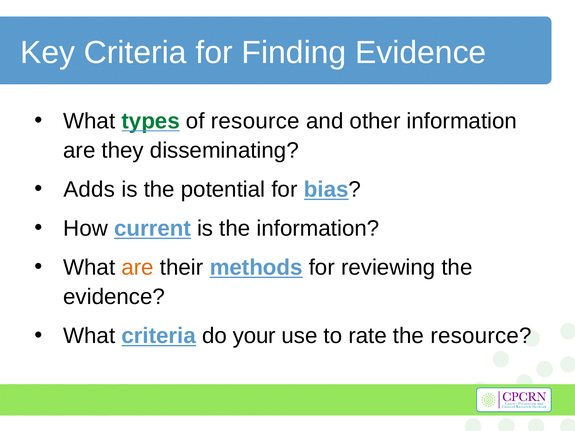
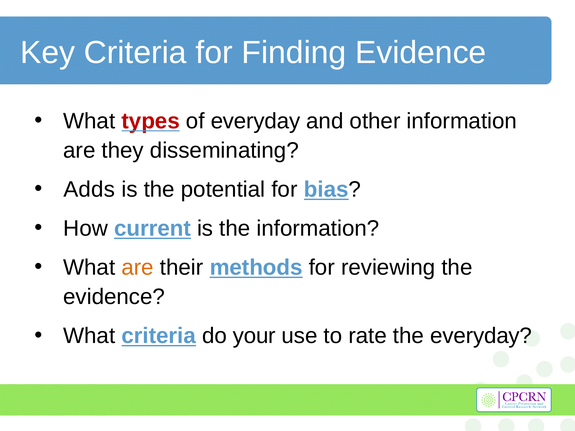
types colour: green -> red
of resource: resource -> everyday
the resource: resource -> everyday
